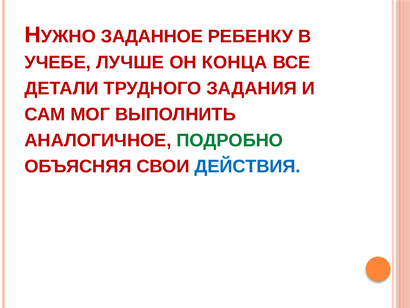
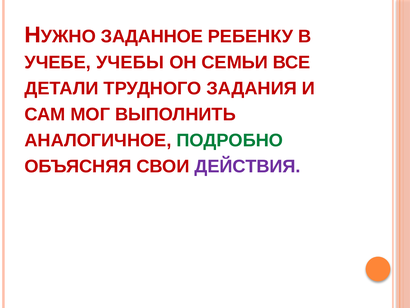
ЛУЧШЕ: ЛУЧШЕ -> УЧЕБЫ
КОНЦА: КОНЦА -> СЕМЬИ
ДЕЙСТВИЯ colour: blue -> purple
